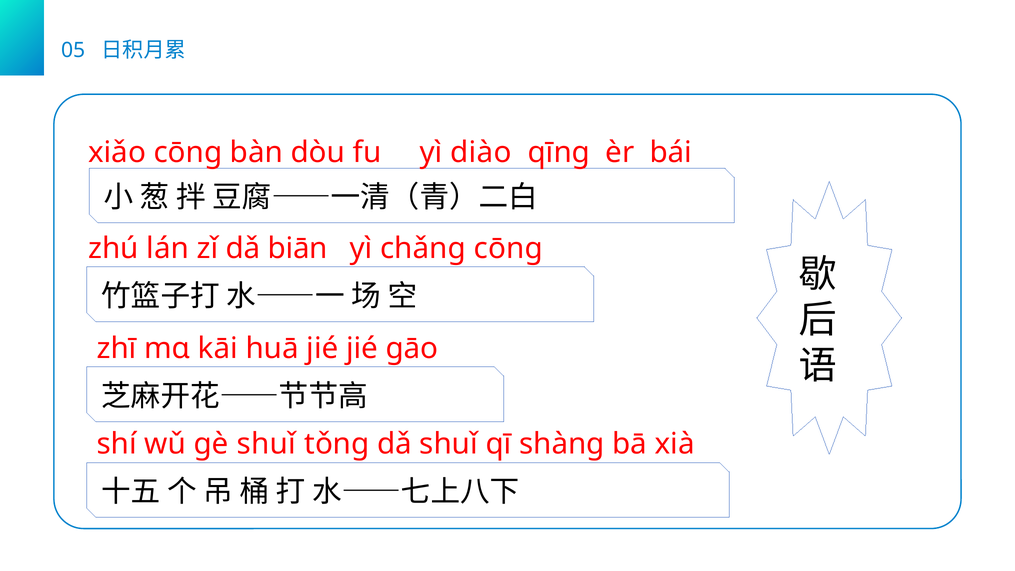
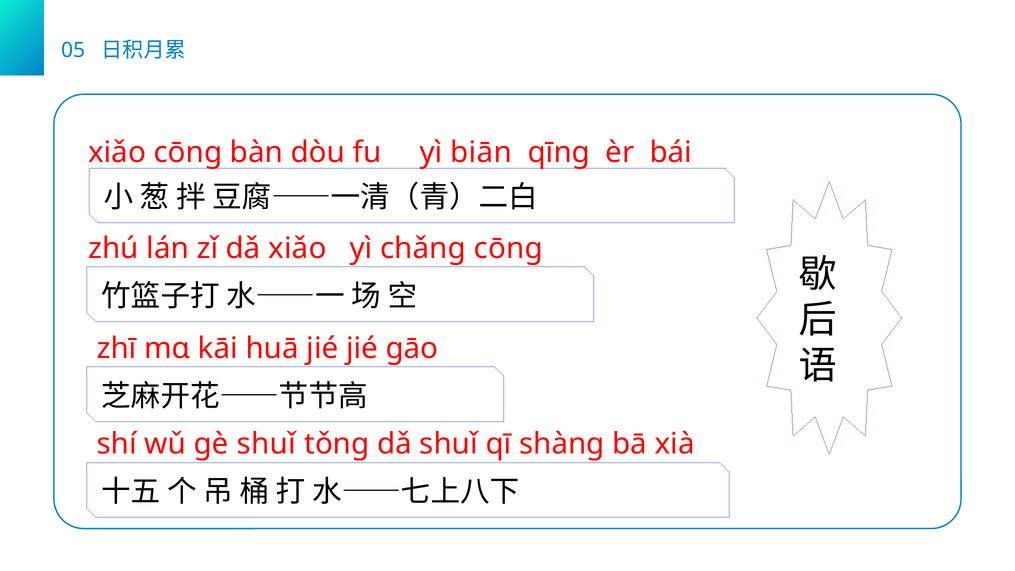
diào: diào -> biān
dǎ biān: biān -> xiǎo
